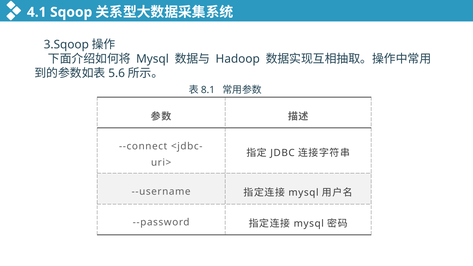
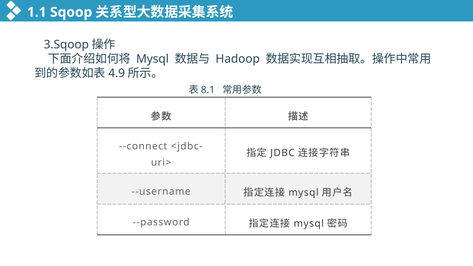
4.1: 4.1 -> 1.1
5.6: 5.6 -> 4.9
